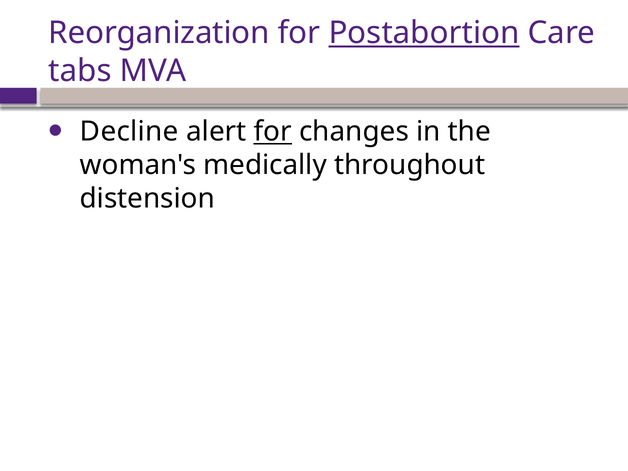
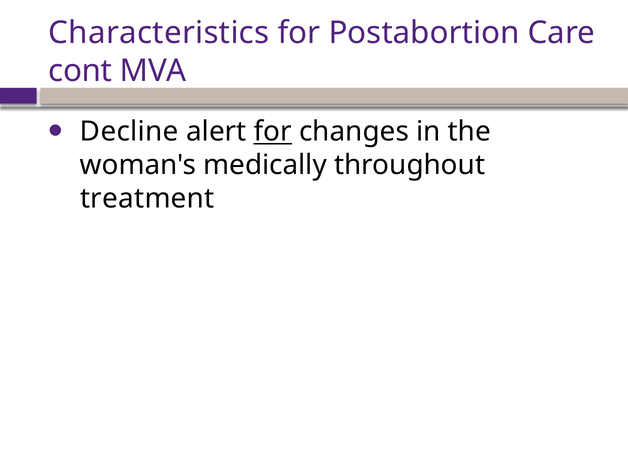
Reorganization: Reorganization -> Characteristics
Postabortion underline: present -> none
tabs: tabs -> cont
distension: distension -> treatment
